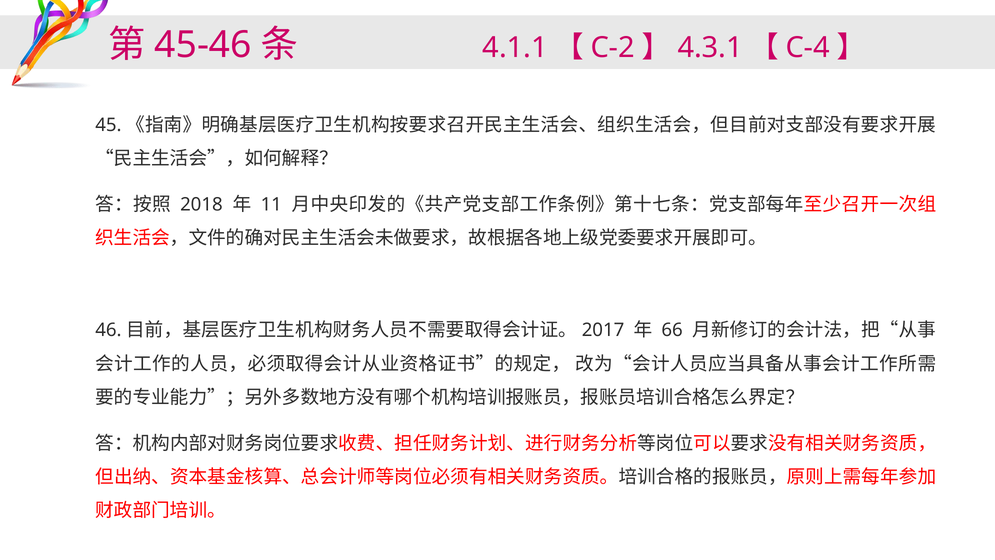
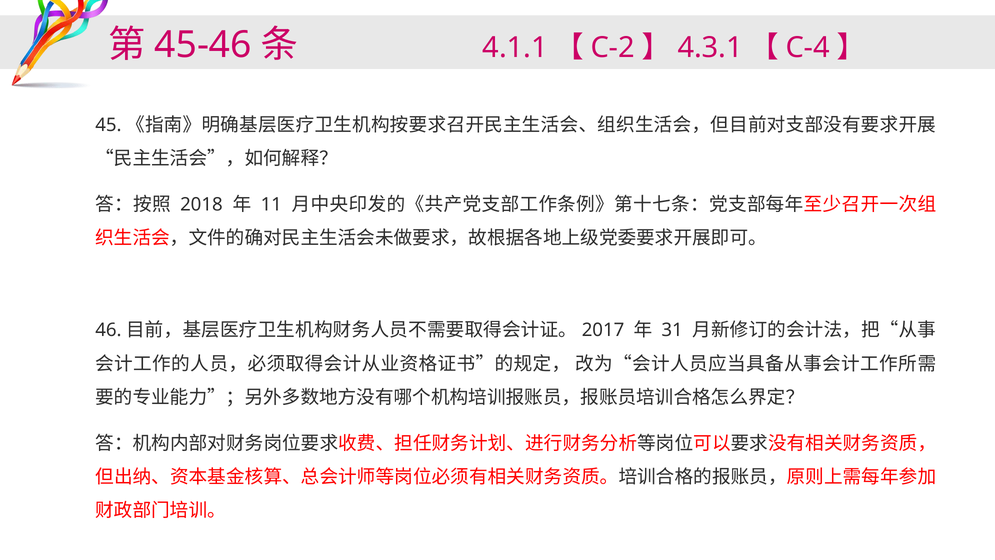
66: 66 -> 31
